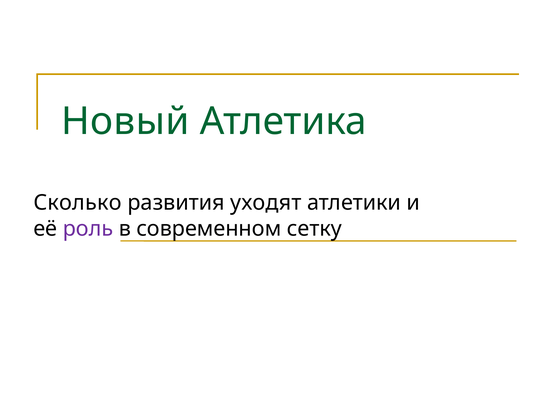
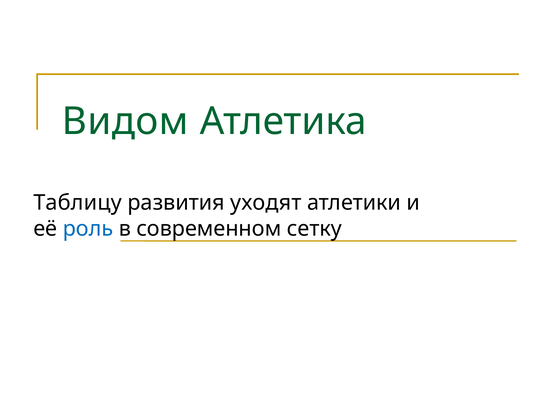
Новый: Новый -> Видом
Сколько: Сколько -> Таблицу
роль colour: purple -> blue
